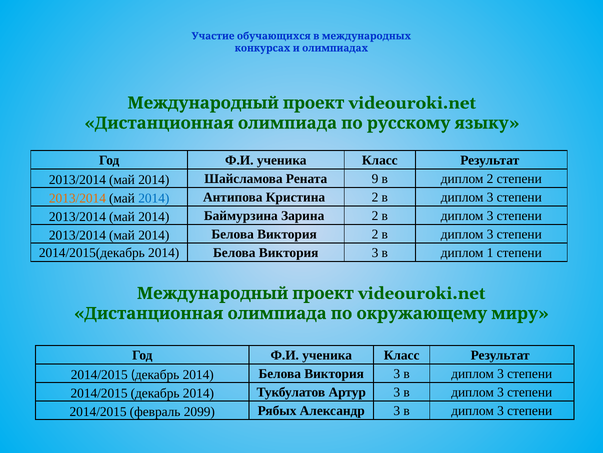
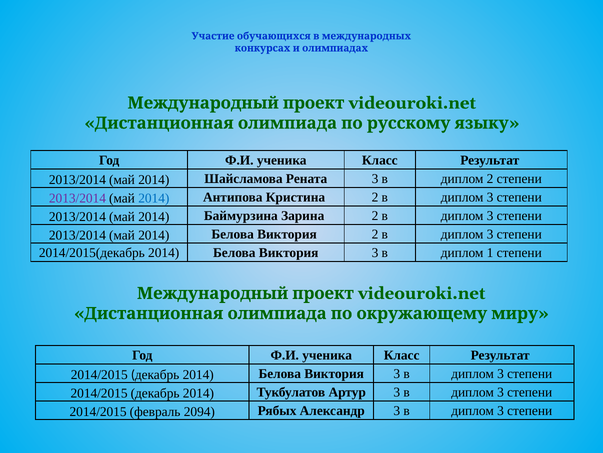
Рената 9: 9 -> 3
2013/2014 at (77, 198) colour: orange -> purple
2099: 2099 -> 2094
